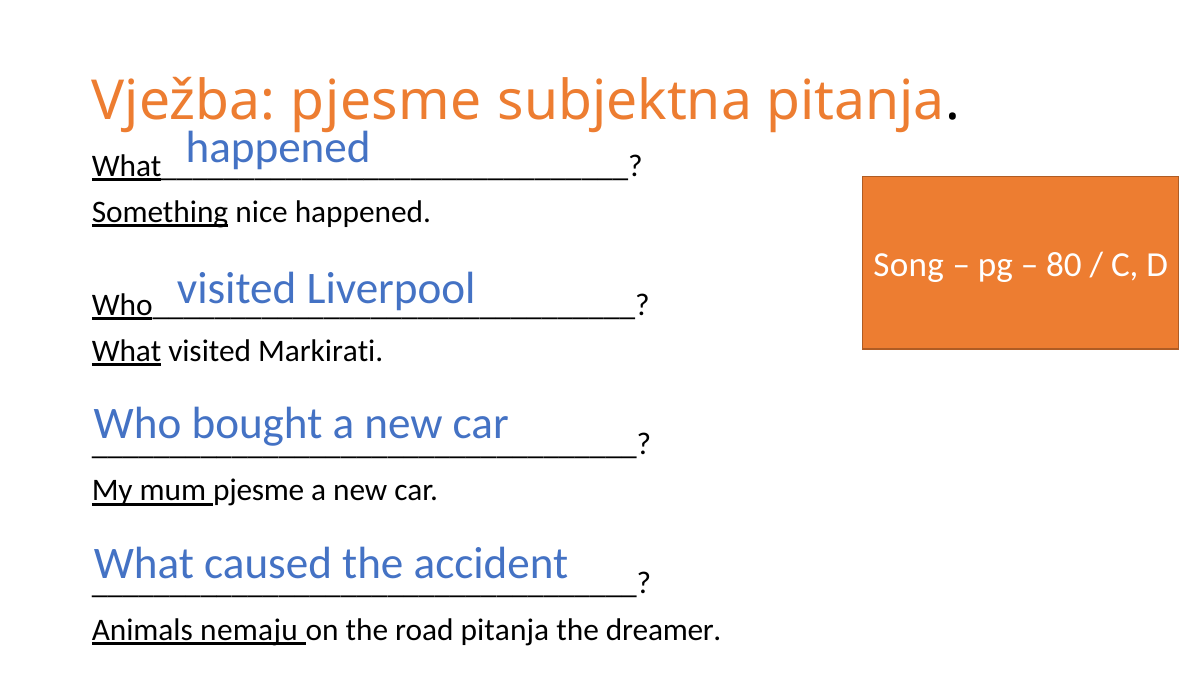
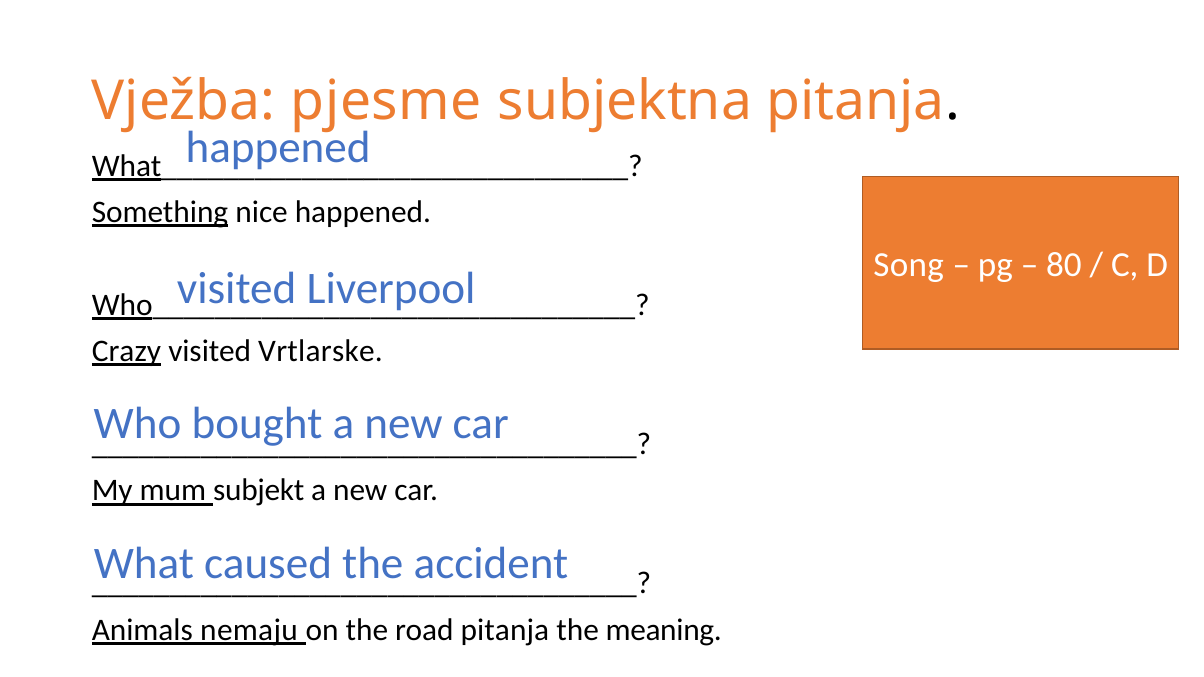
What at (127, 352): What -> Crazy
Markirati: Markirati -> Vrtlarske
mum pjesme: pjesme -> subjekt
dreamer: dreamer -> meaning
